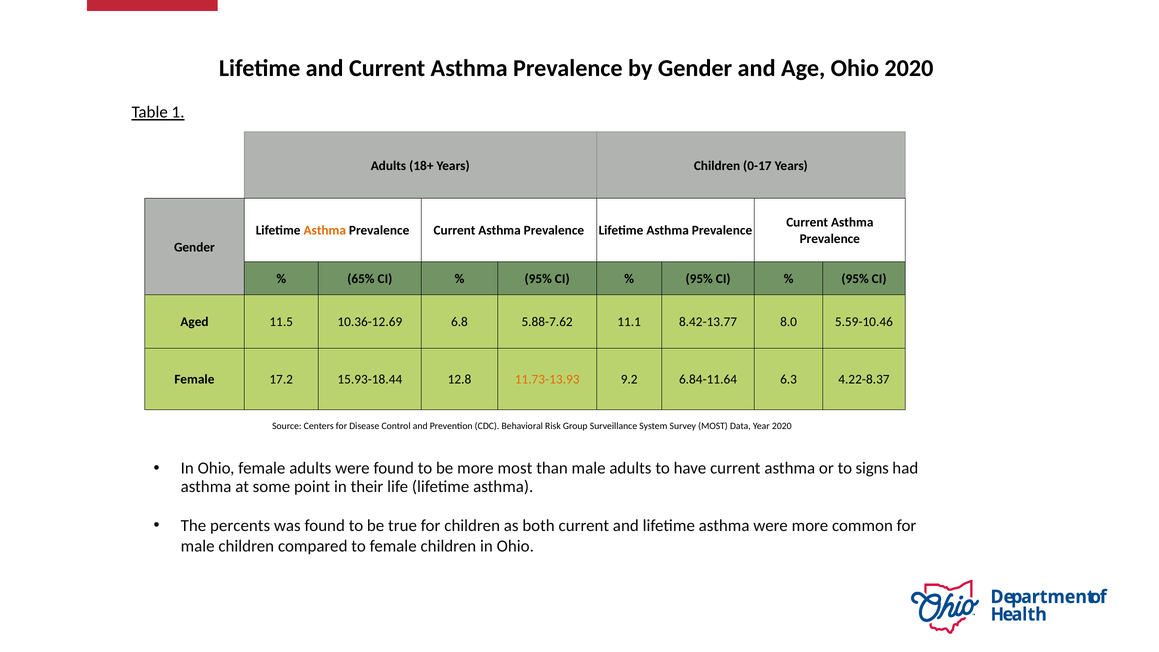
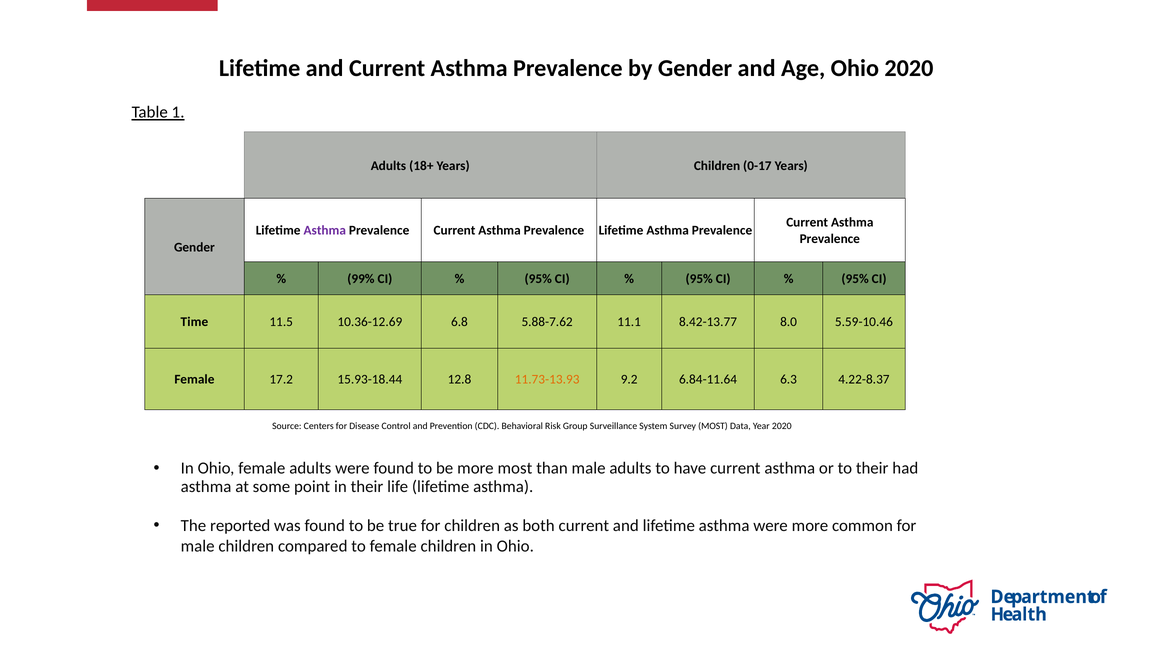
Asthma at (325, 231) colour: orange -> purple
65%: 65% -> 99%
Aged: Aged -> Time
to signs: signs -> their
percents: percents -> reported
